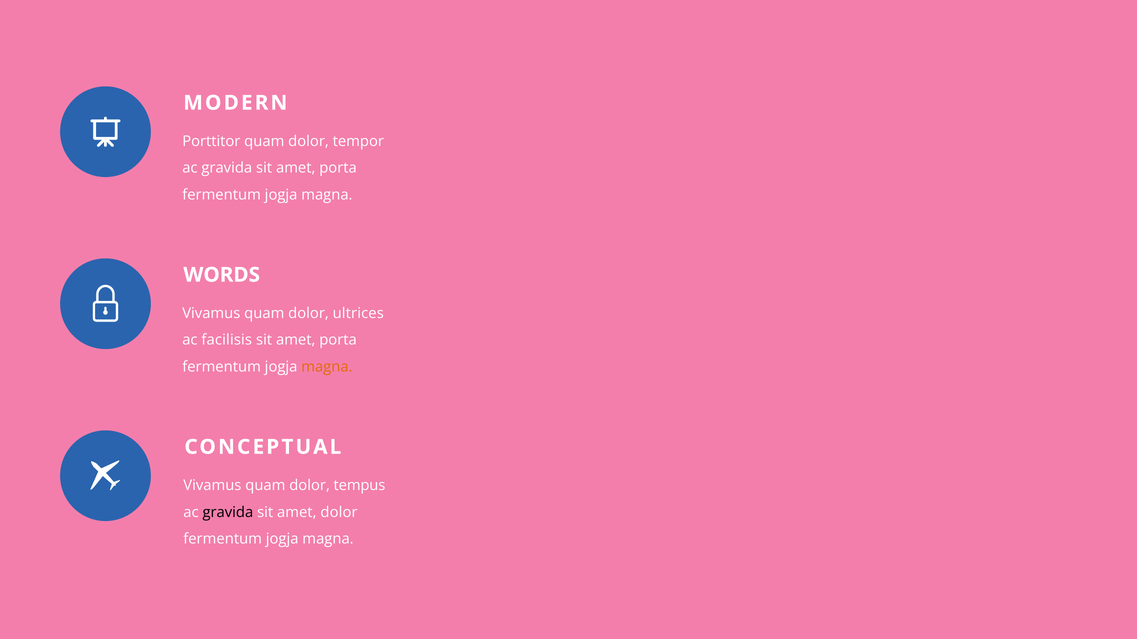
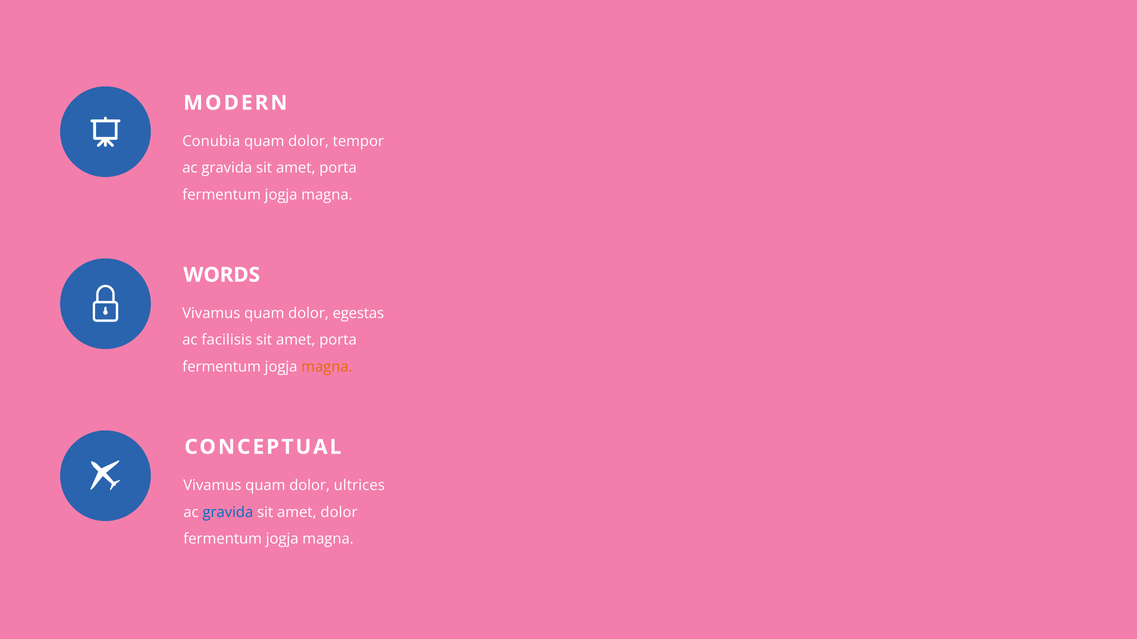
Porttitor: Porttitor -> Conubia
ultrices: ultrices -> egestas
tempus: tempus -> ultrices
gravida at (228, 513) colour: black -> blue
